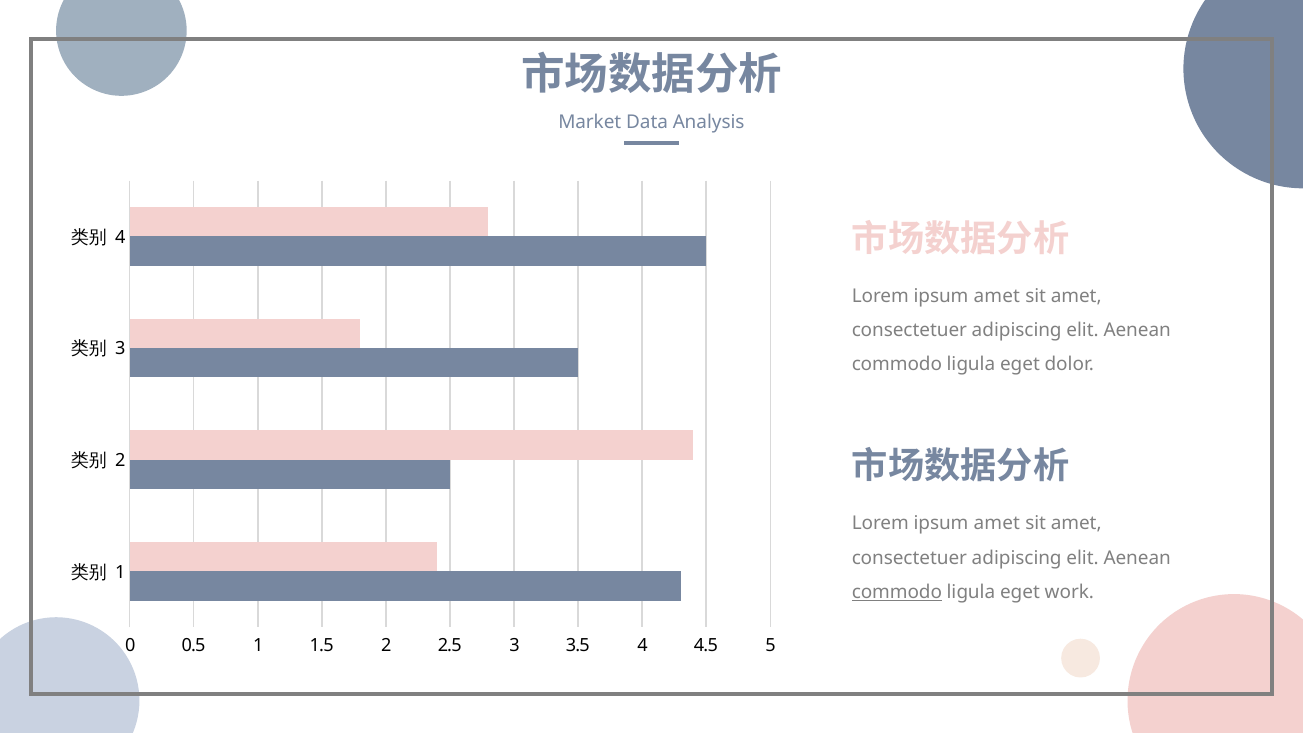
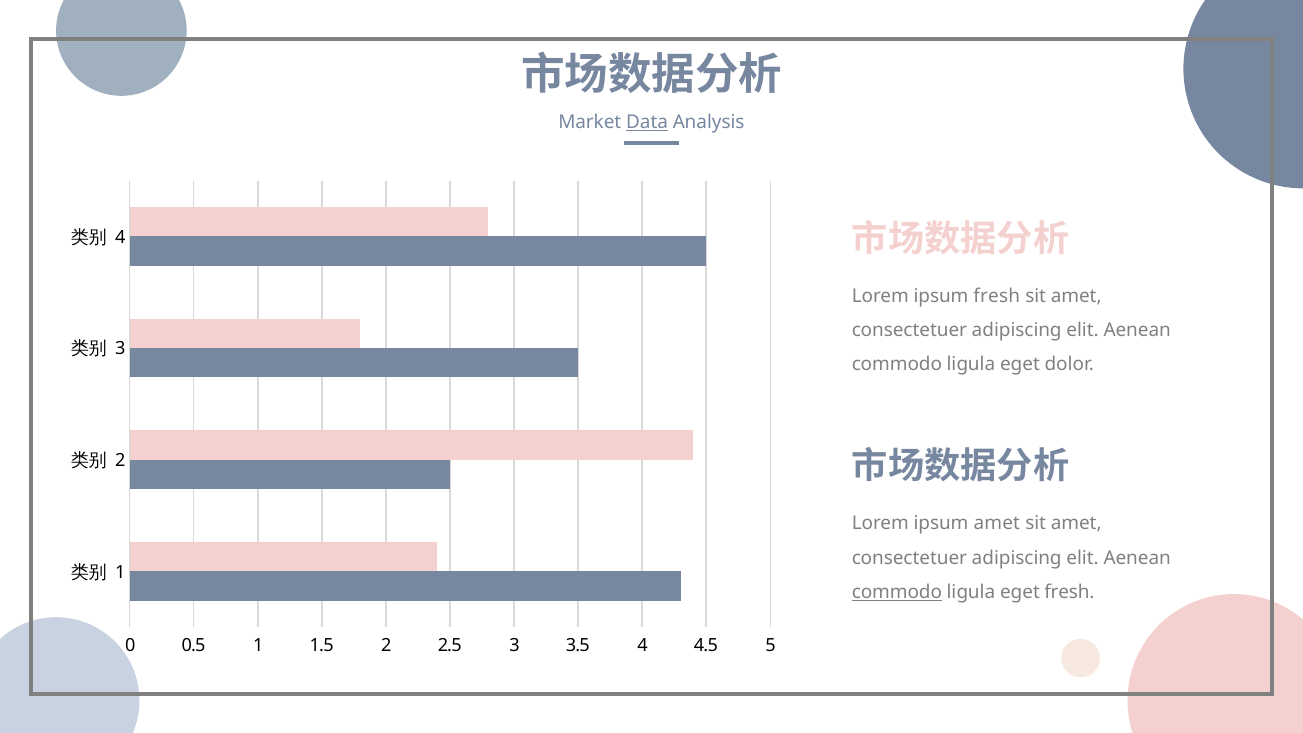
Data underline: none -> present
amet at (997, 296): amet -> fresh
eget work: work -> fresh
